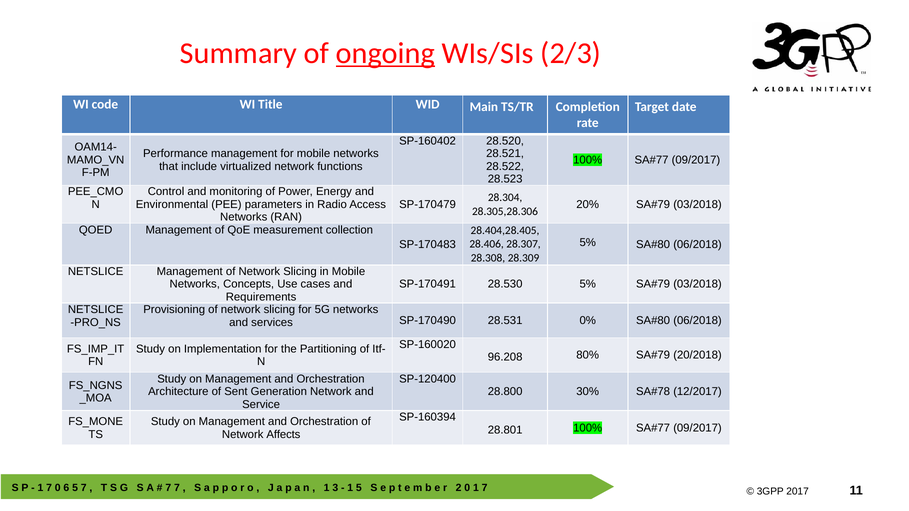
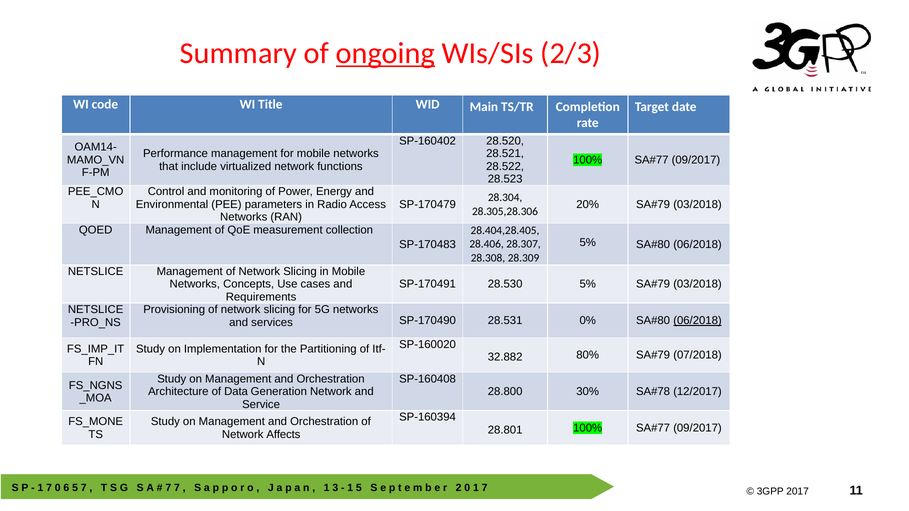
06/2018 at (697, 321) underline: none -> present
96.208: 96.208 -> 32.882
20/2018: 20/2018 -> 07/2018
SP-120400: SP-120400 -> SP-160408
Sent: Sent -> Data
